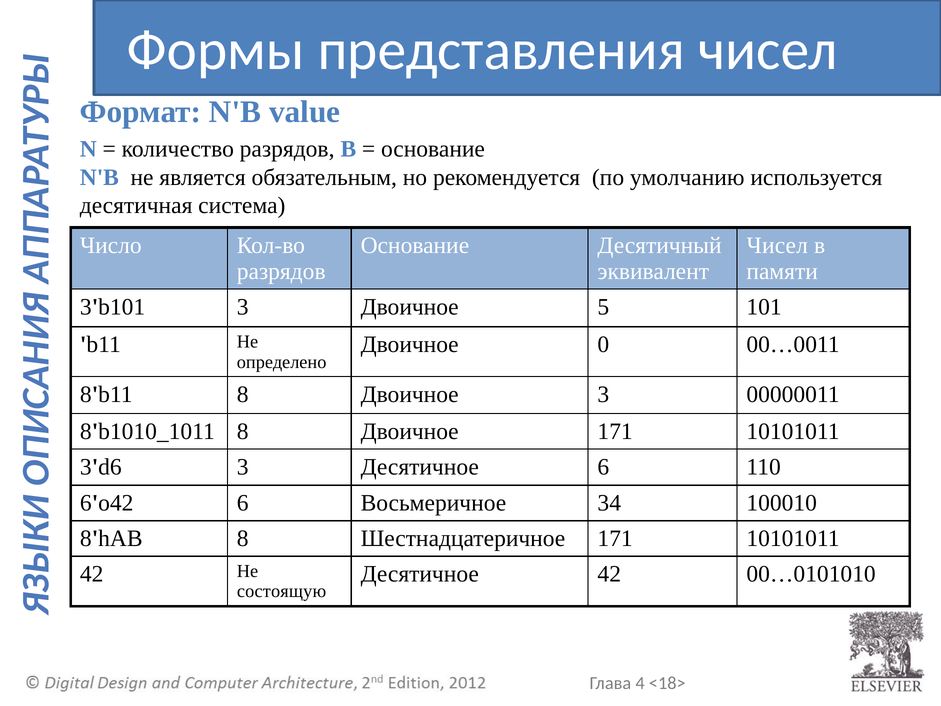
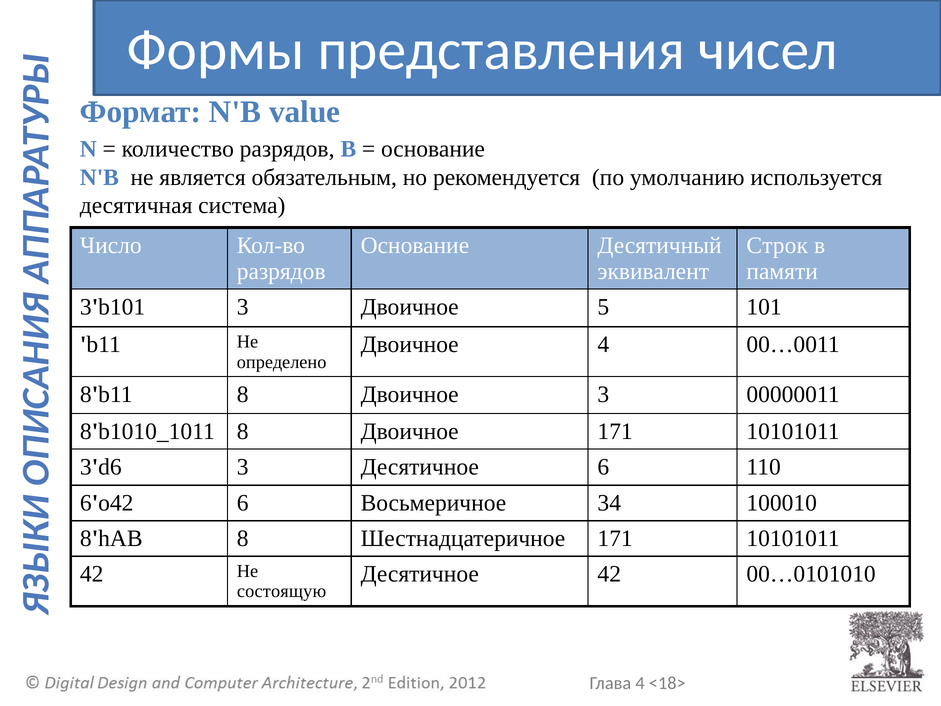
Чисел at (777, 245): Чисел -> Строк
Двоичное 0: 0 -> 4
